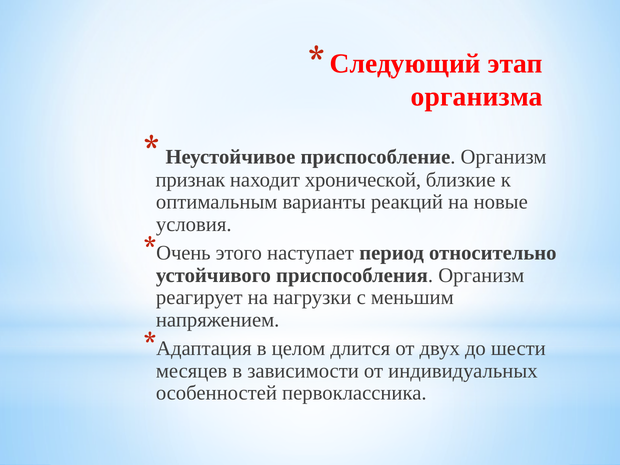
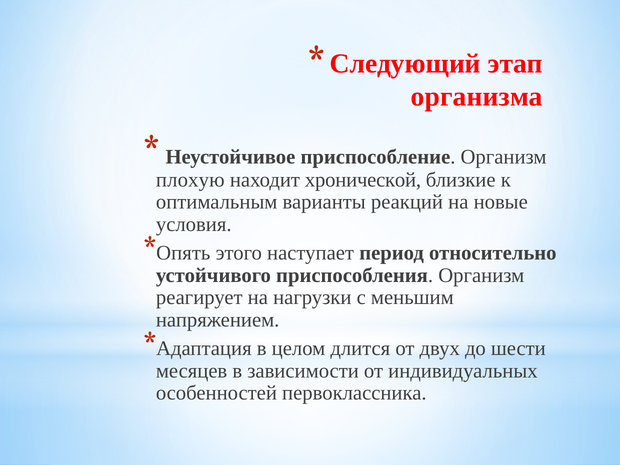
признак: признак -> плохую
Очень: Очень -> Опять
